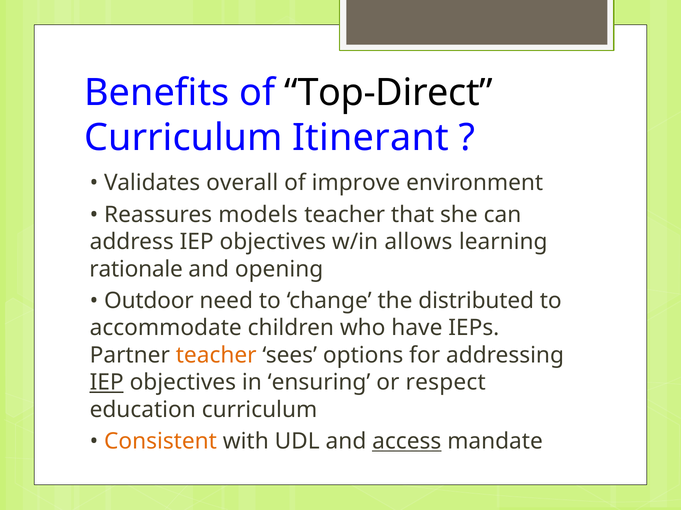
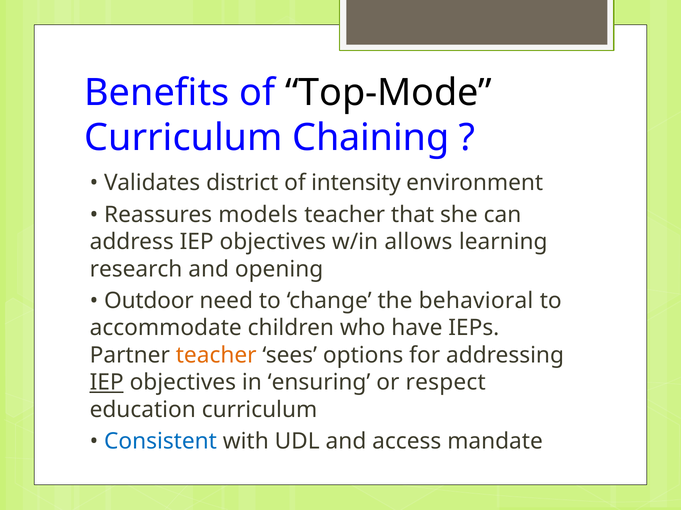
Top-Direct: Top-Direct -> Top-Mode
Itinerant: Itinerant -> Chaining
overall: overall -> district
improve: improve -> intensity
rationale: rationale -> research
distributed: distributed -> behavioral
Consistent colour: orange -> blue
access underline: present -> none
